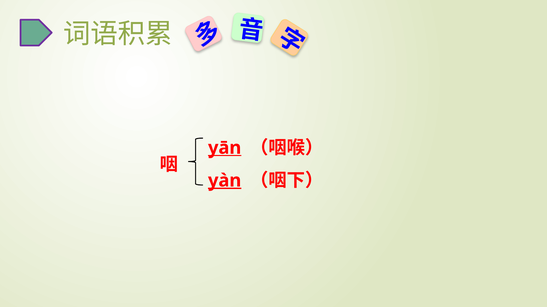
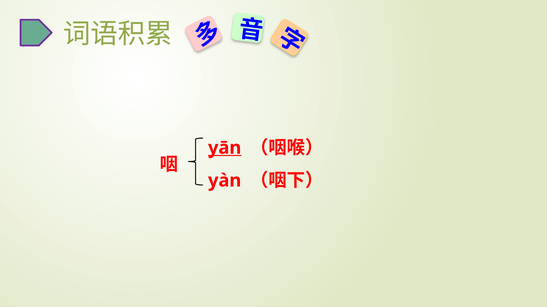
yàn underline: present -> none
